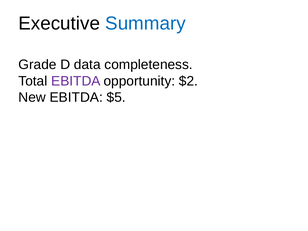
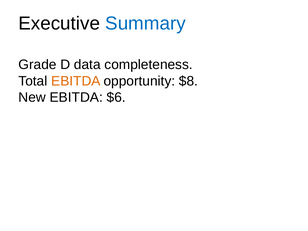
EBITDA at (76, 81) colour: purple -> orange
$2: $2 -> $8
$5: $5 -> $6
